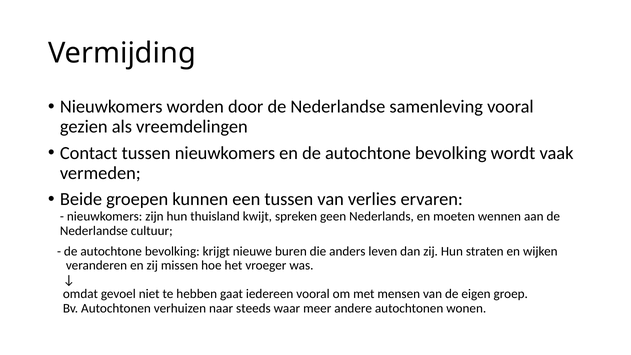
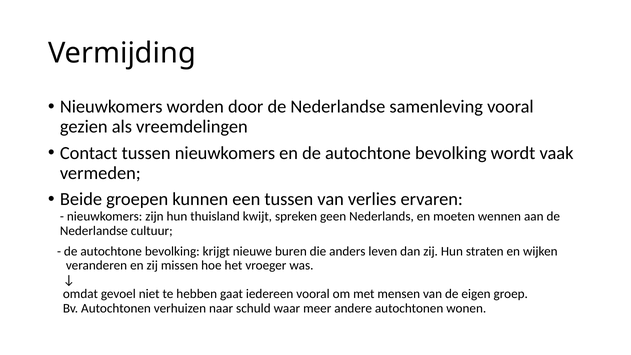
steeds: steeds -> schuld
